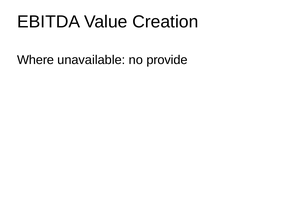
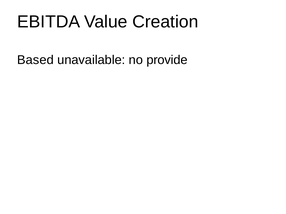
Where: Where -> Based
